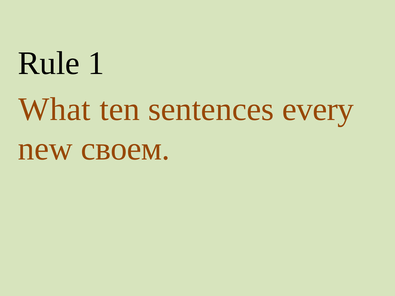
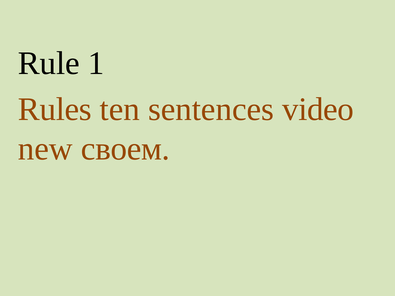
What: What -> Rules
every: every -> video
